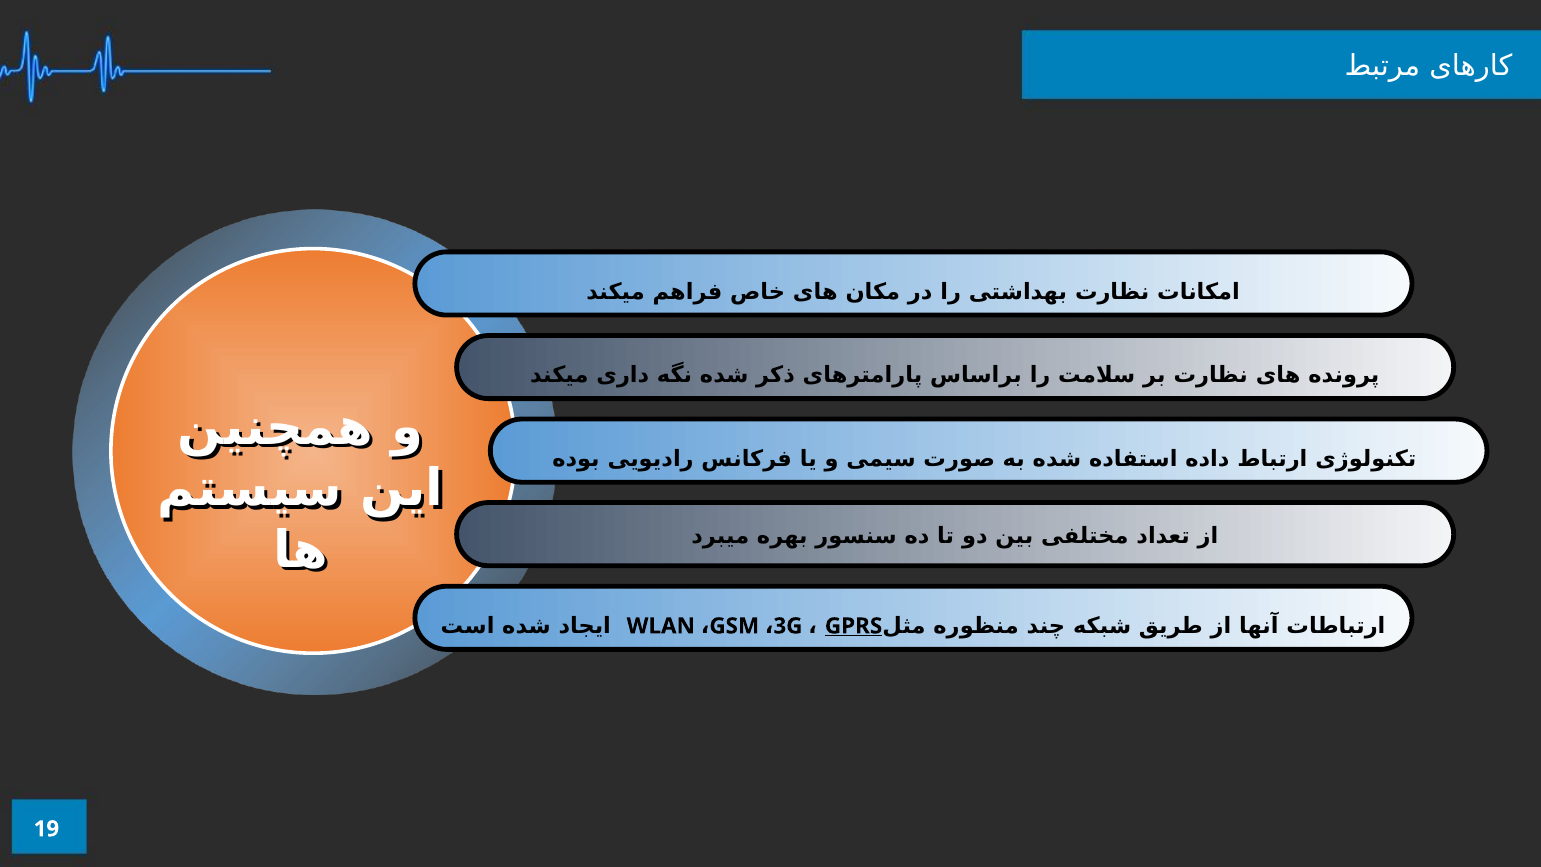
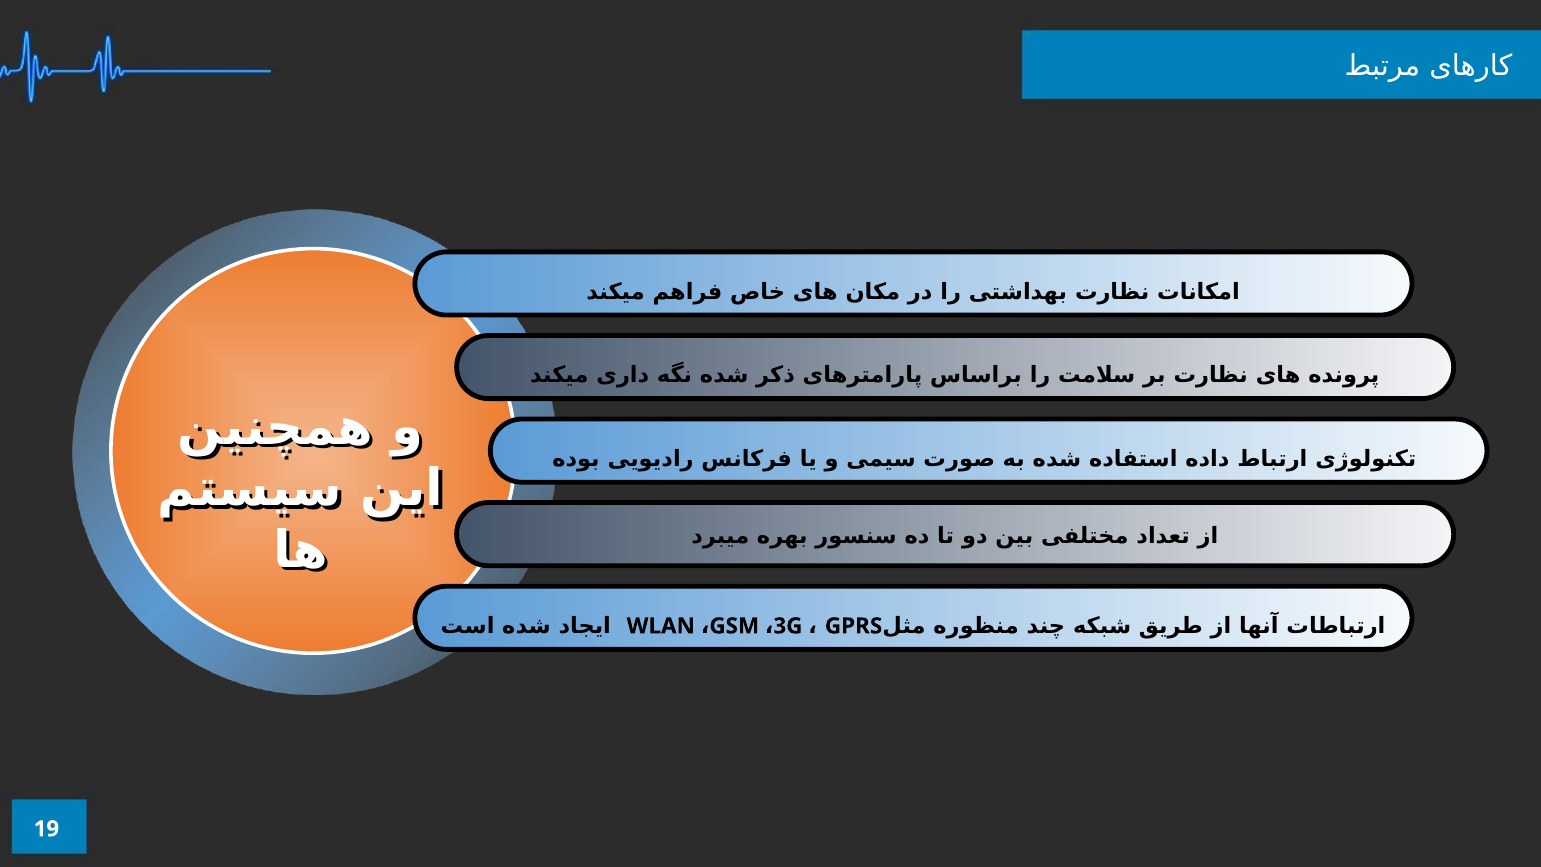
GPRS underline: present -> none
